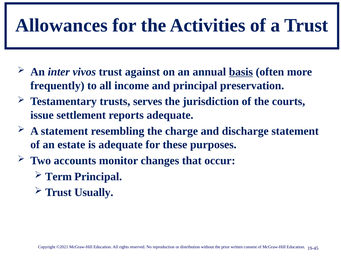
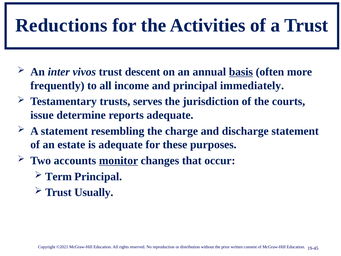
Allowances: Allowances -> Reductions
against: against -> descent
preservation: preservation -> immediately
settlement: settlement -> determine
monitor underline: none -> present
